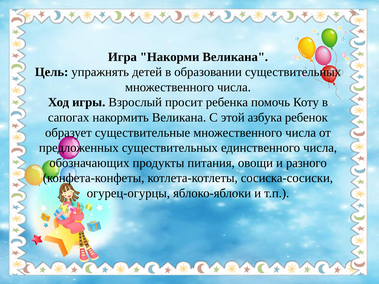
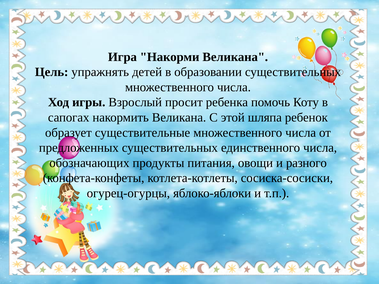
азбука: азбука -> шляпа
